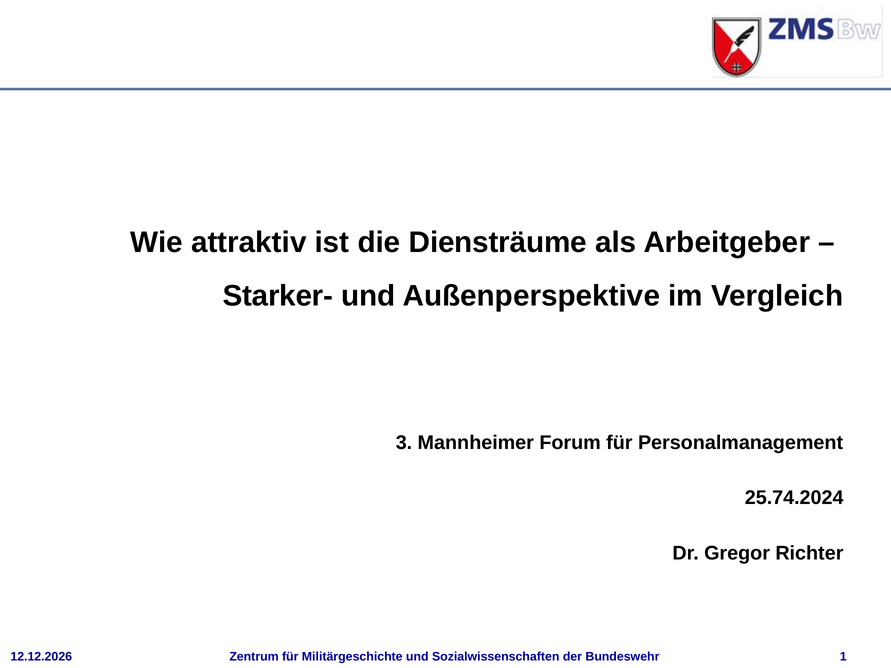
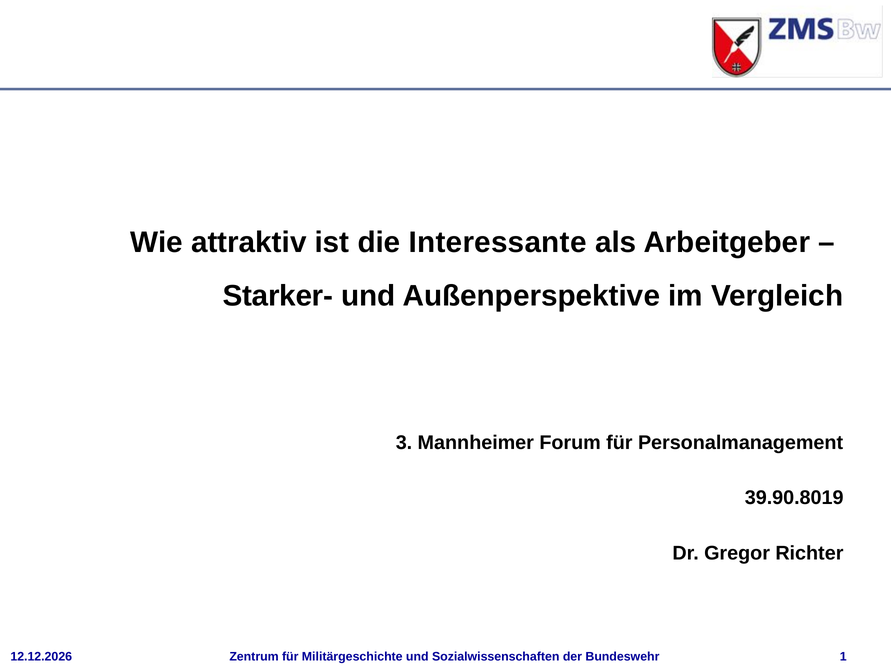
Diensträume: Diensträume -> Interessante
25.74.2024: 25.74.2024 -> 39.90.8019
